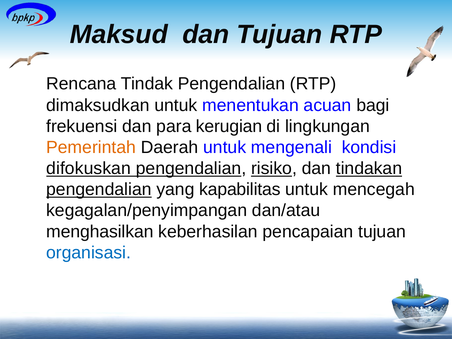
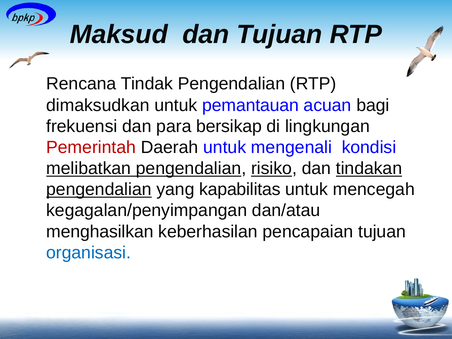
menentukan: menentukan -> pemantauan
kerugian: kerugian -> bersikap
Pemerintah colour: orange -> red
difokuskan: difokuskan -> melibatkan
